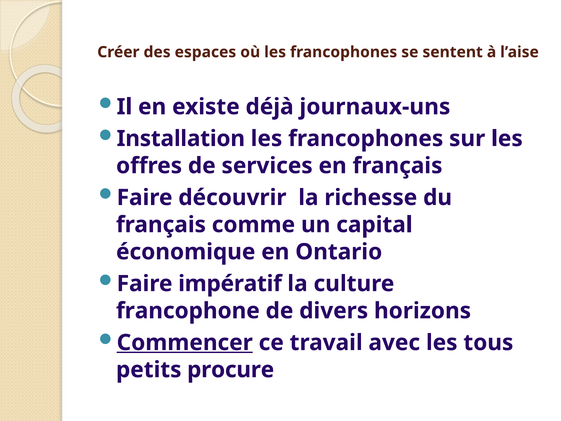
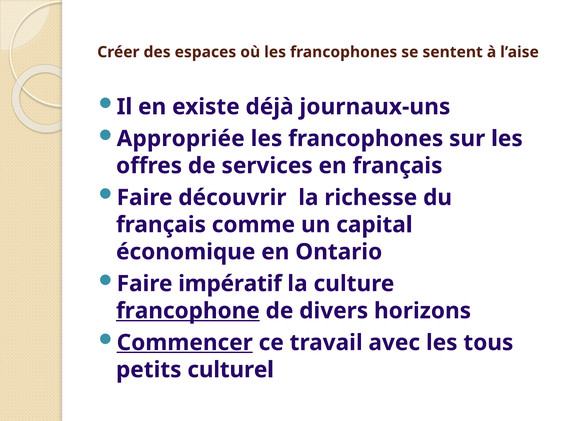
Installation: Installation -> Appropriée
francophone underline: none -> present
procure: procure -> culturel
